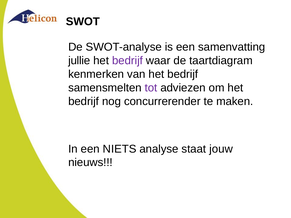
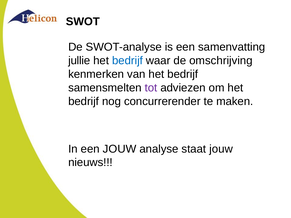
bedrijf at (127, 61) colour: purple -> blue
taartdiagram: taartdiagram -> omschrijving
een NIETS: NIETS -> JOUW
